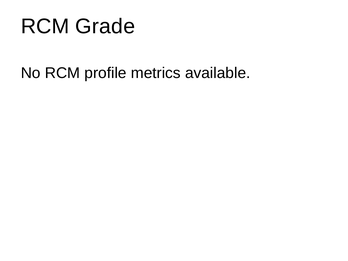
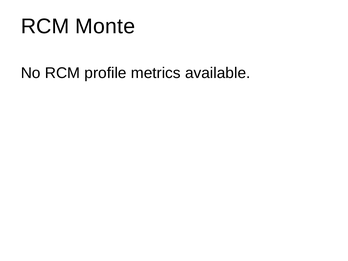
Grade: Grade -> Monte
